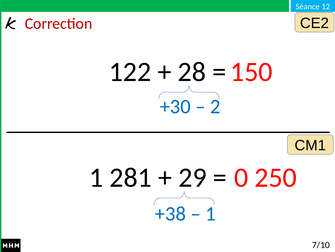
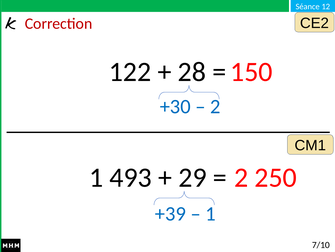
281: 281 -> 493
0 at (241, 177): 0 -> 2
+38: +38 -> +39
